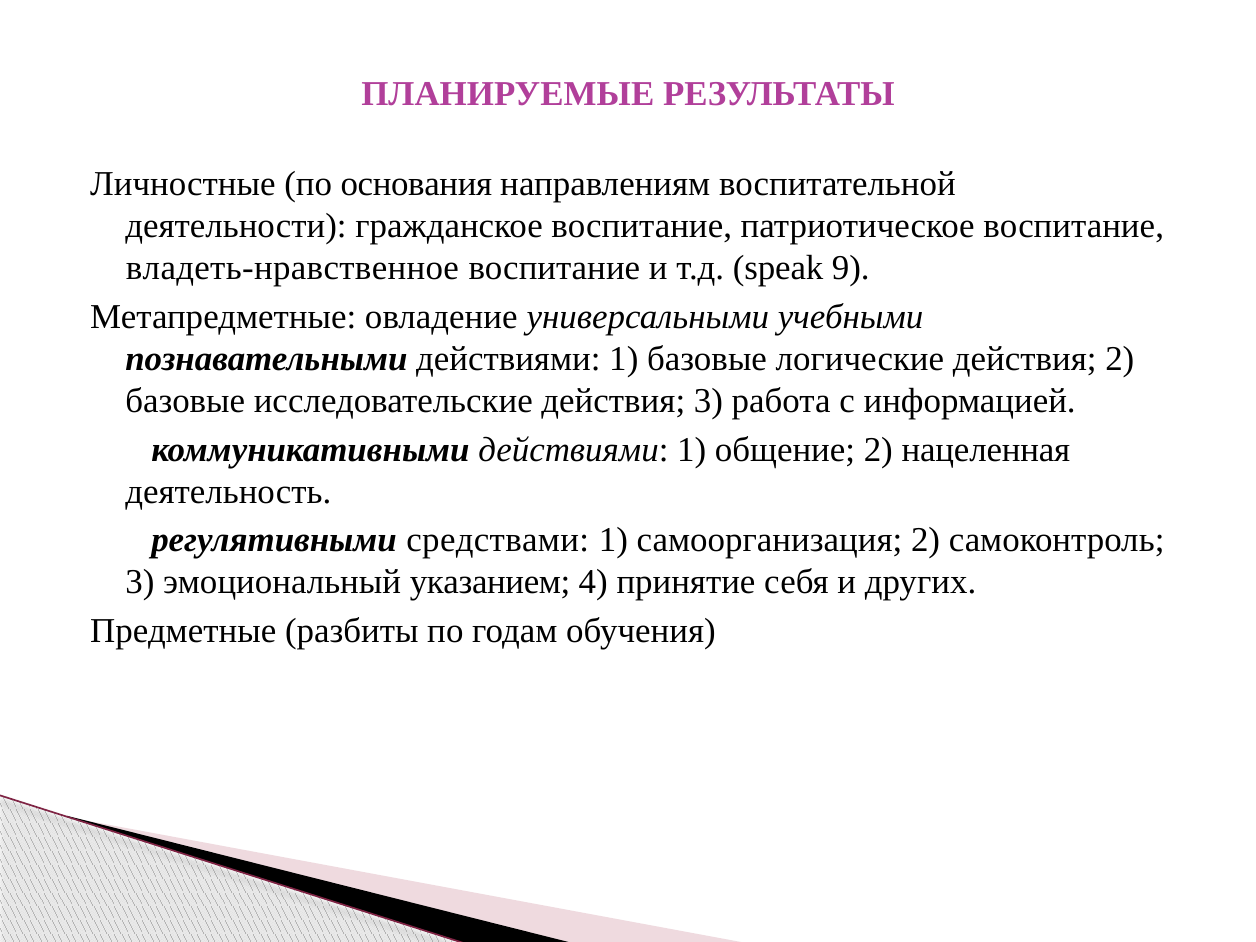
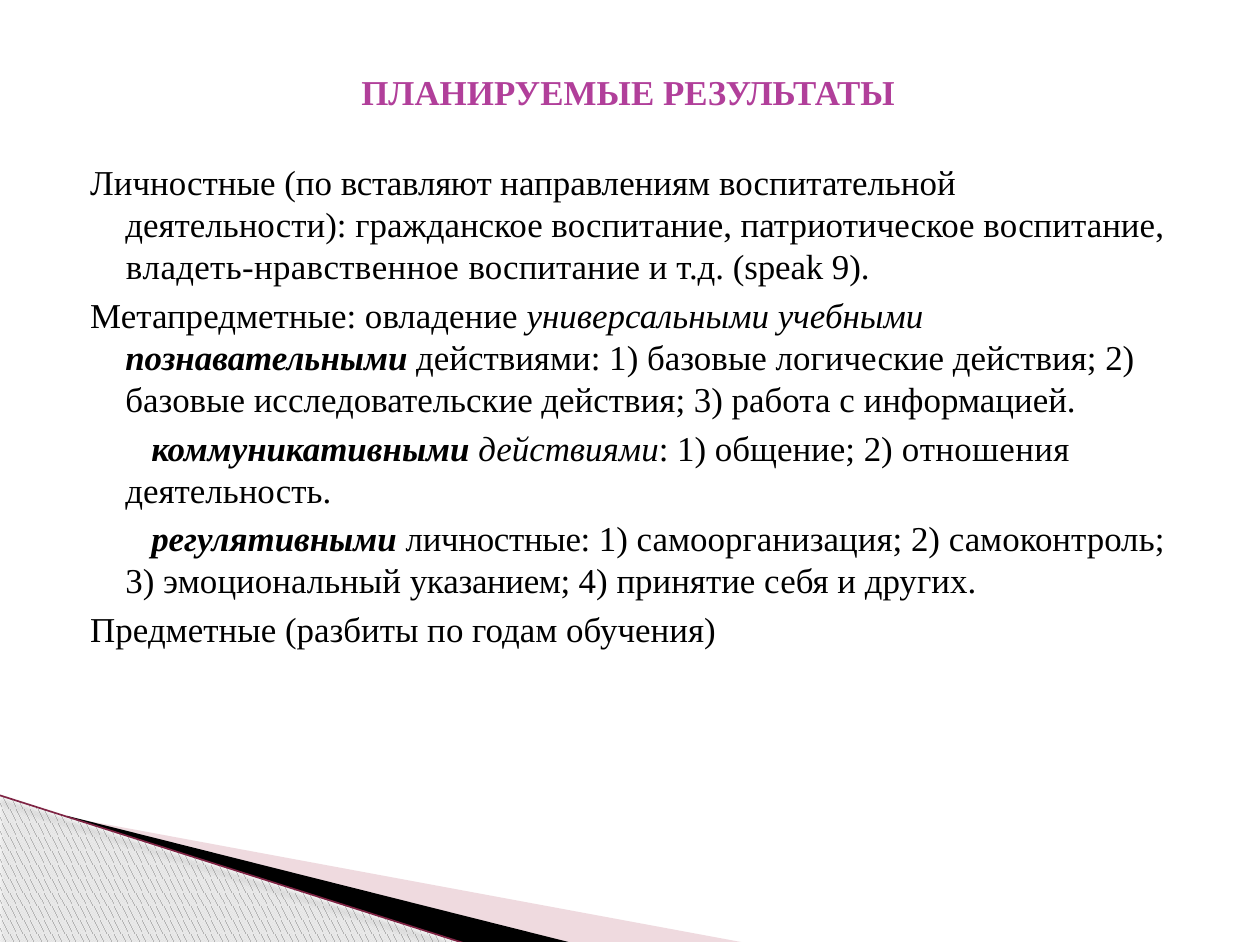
основания: основания -> вставляют
нацеленная: нацеленная -> отношения
регулятивными средствами: средствами -> личностные
